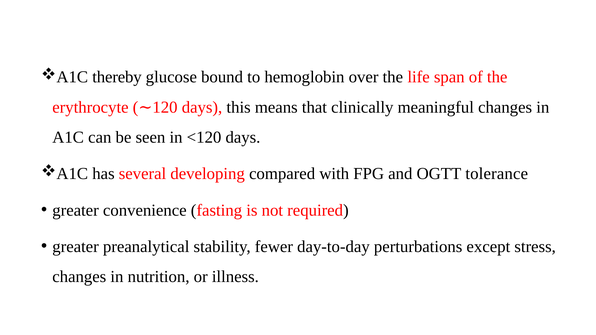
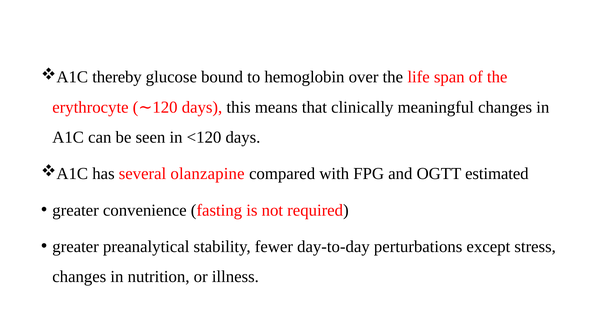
developing: developing -> olanzapine
tolerance: tolerance -> estimated
